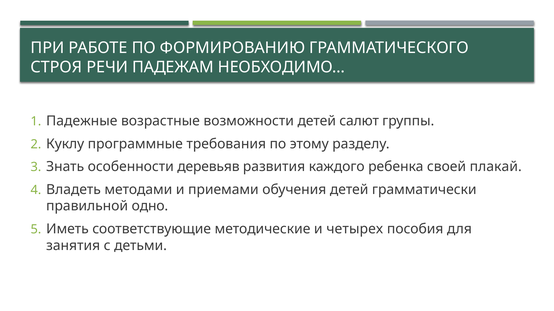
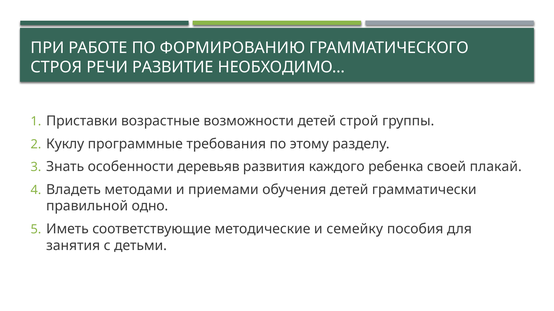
ПАДЕЖАМ: ПАДЕЖАМ -> РАЗВИТИЕ
Падежные: Падежные -> Приставки
салют: салют -> строй
четырех: четырех -> семейку
